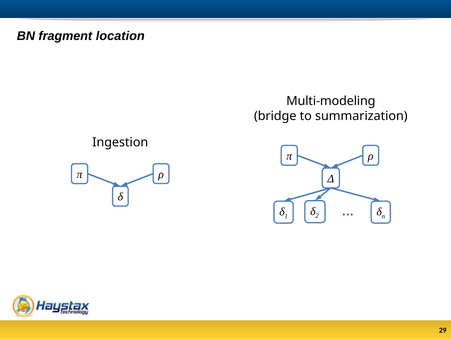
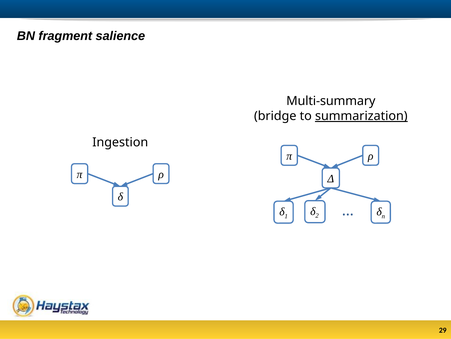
location: location -> salience
Multi-modeling: Multi-modeling -> Multi-summary
summarization underline: none -> present
